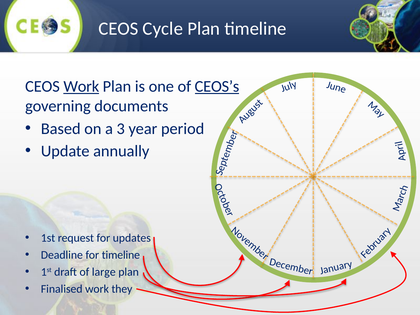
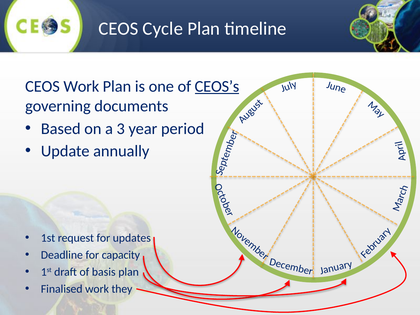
Work at (81, 87) underline: present -> none
for timeline: timeline -> capacity
large: large -> basis
